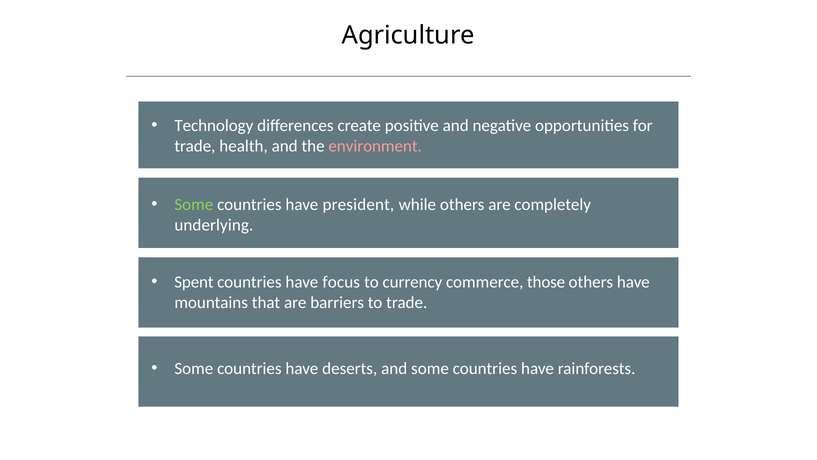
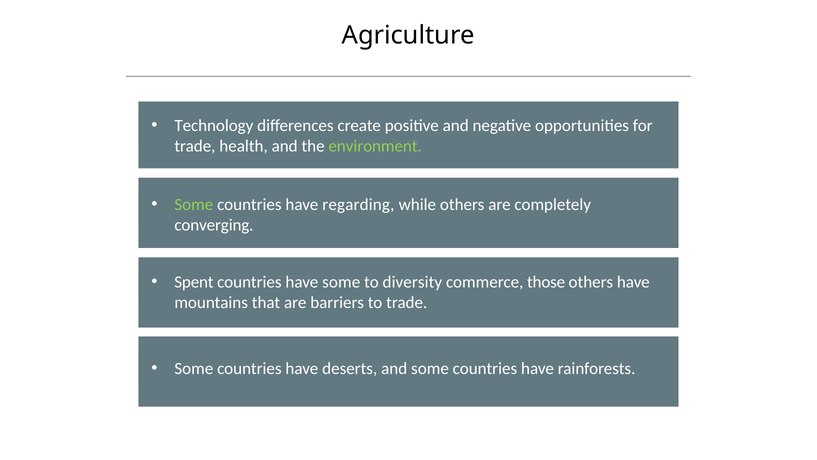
environment colour: pink -> light green
president: president -> regarding
underlying: underlying -> converging
have focus: focus -> some
currency: currency -> diversity
